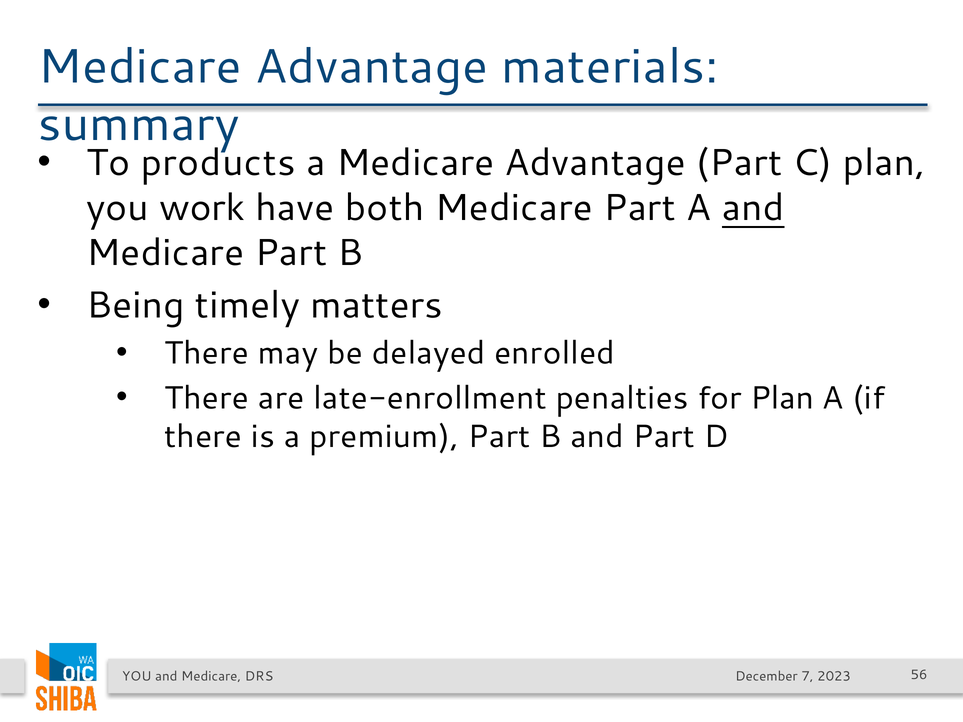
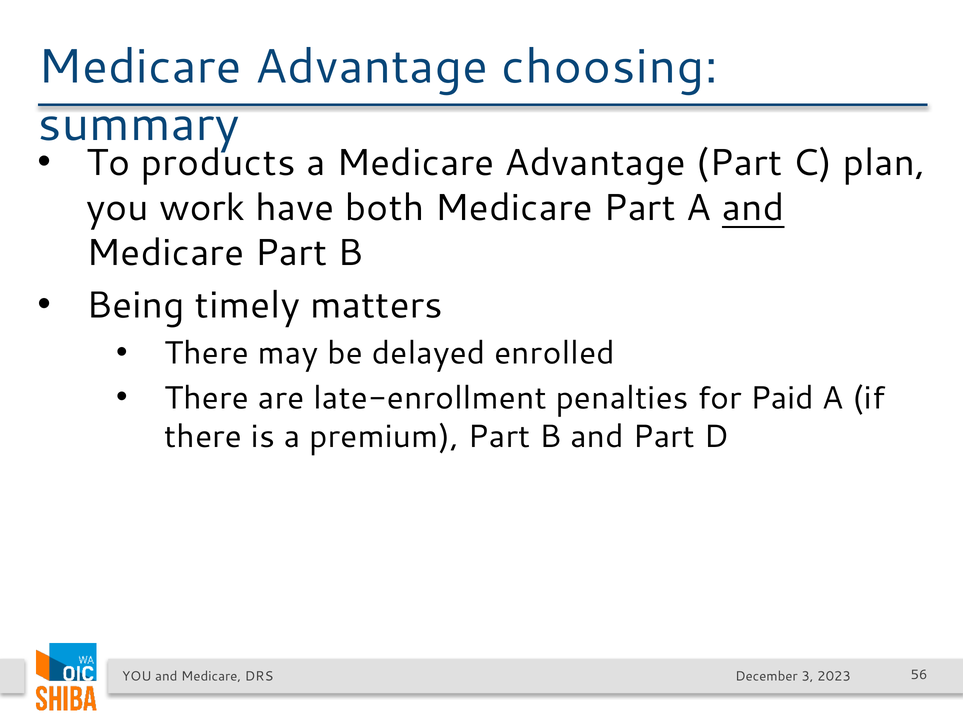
materials: materials -> choosing
for Plan: Plan -> Paid
7: 7 -> 3
